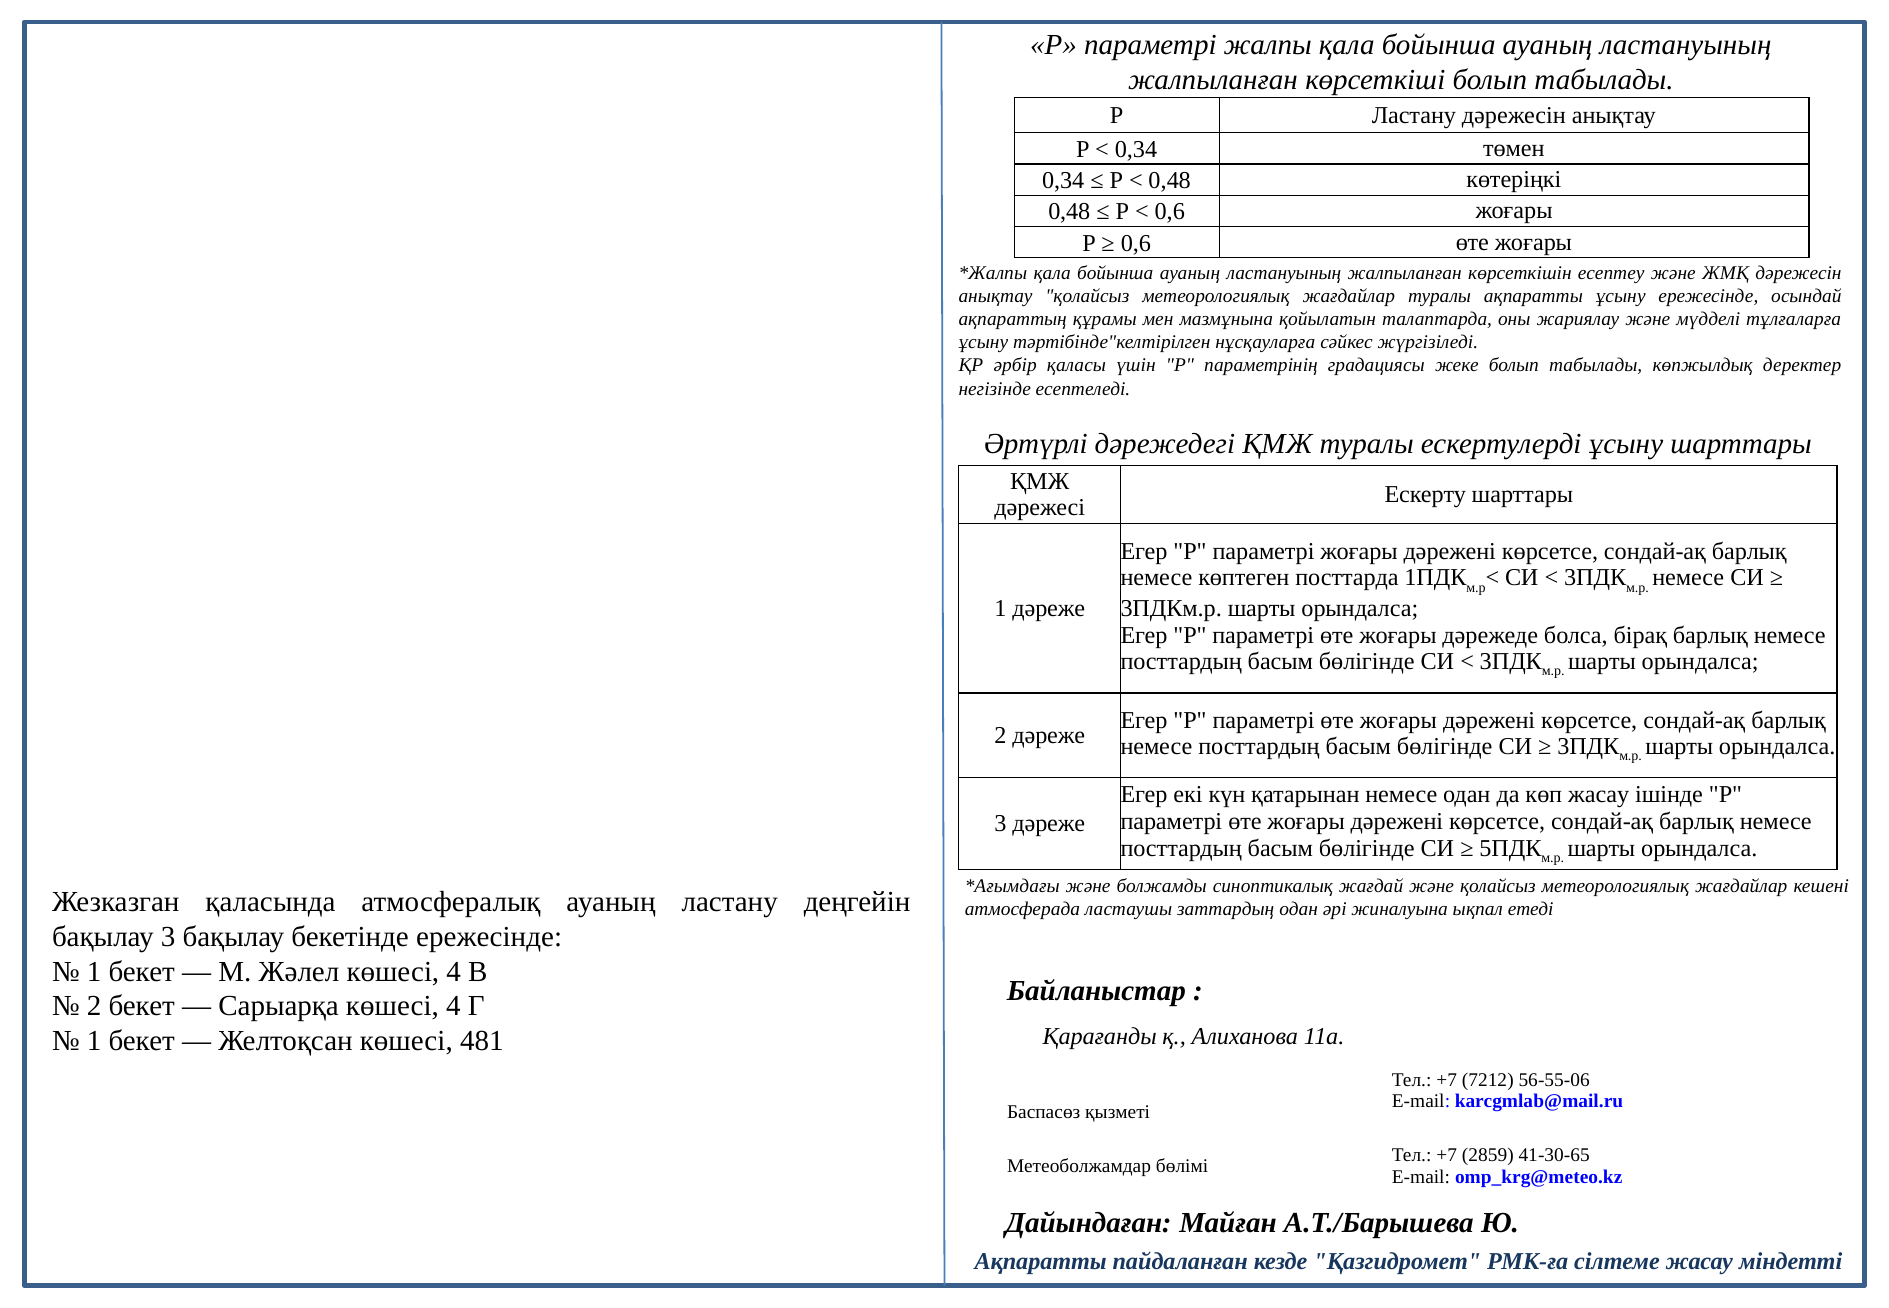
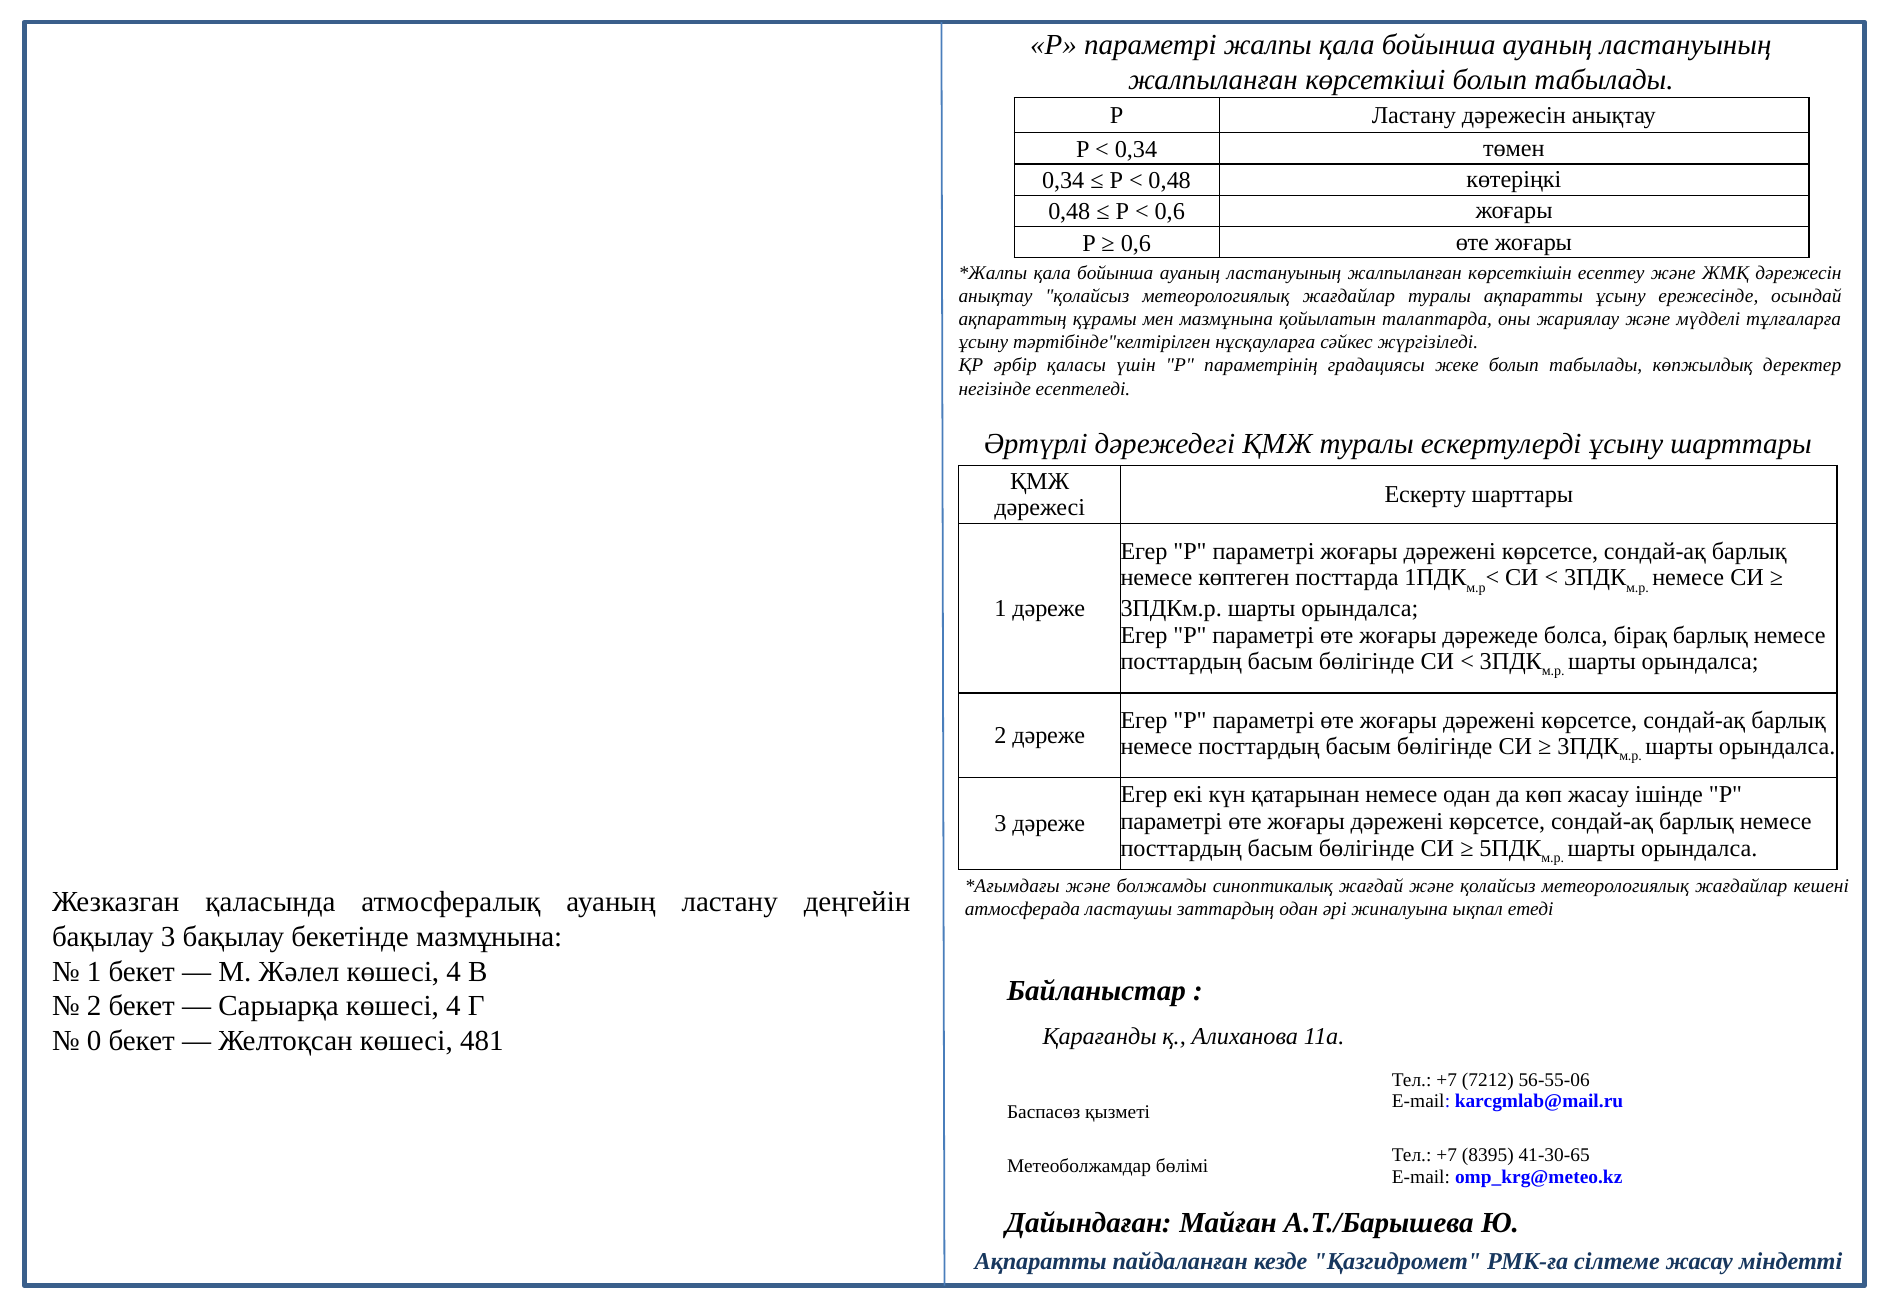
бекетінде ережесінде: ережесінде -> мазмұнына
1 at (94, 1041): 1 -> 0
2859: 2859 -> 8395
